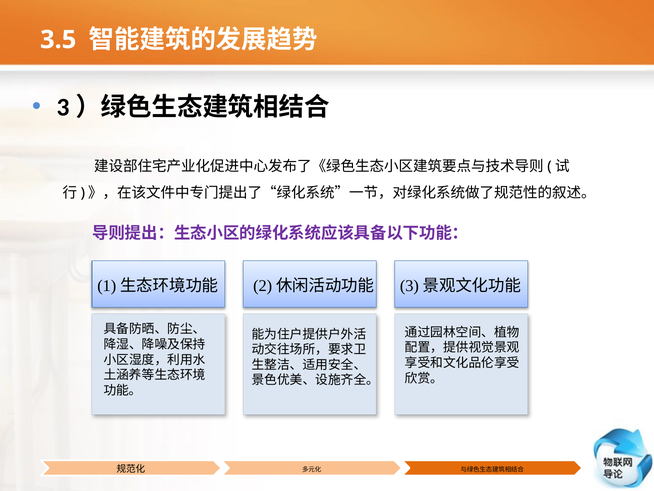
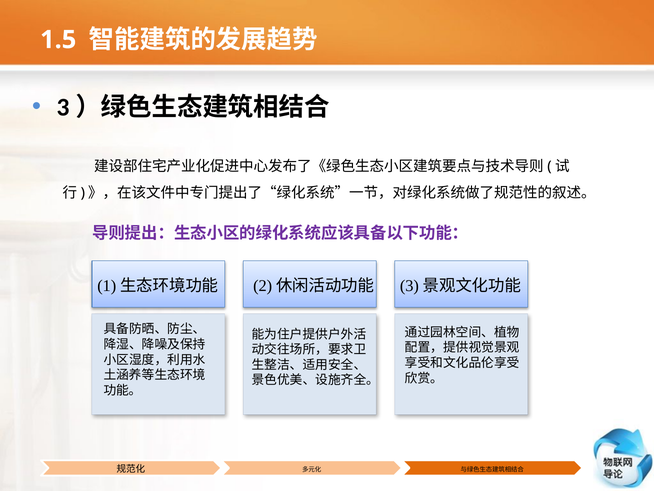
3.5: 3.5 -> 1.5
